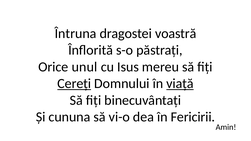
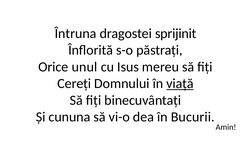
voastră: voastră -> sprijinit
Cereți underline: present -> none
Fericirii: Fericirii -> Bucurii
